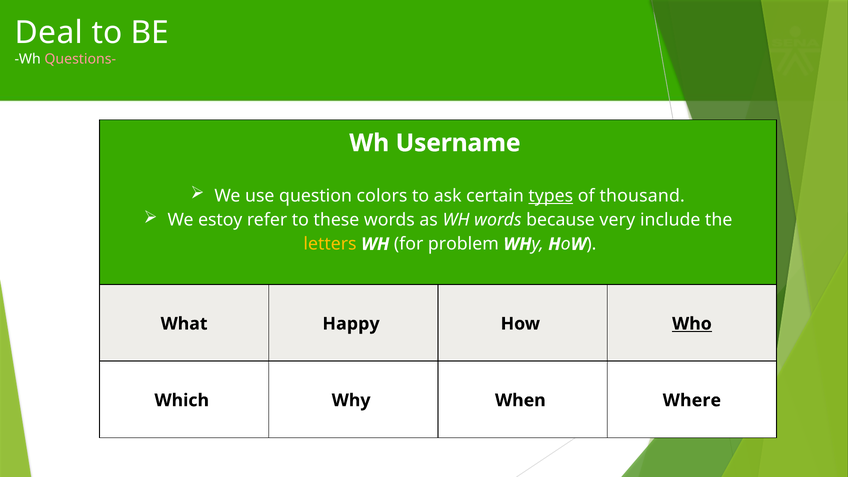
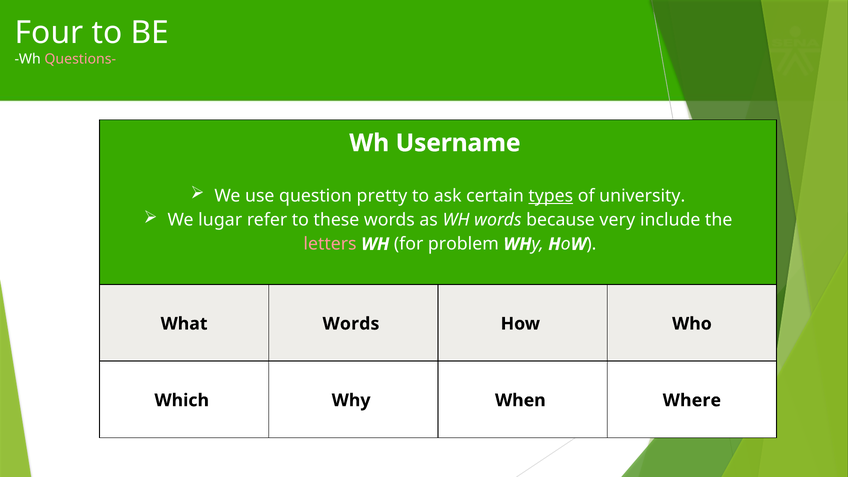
Deal: Deal -> Four
colors: colors -> pretty
thousand: thousand -> university
estoy: estoy -> lugar
letters colour: yellow -> pink
What Happy: Happy -> Words
Who underline: present -> none
